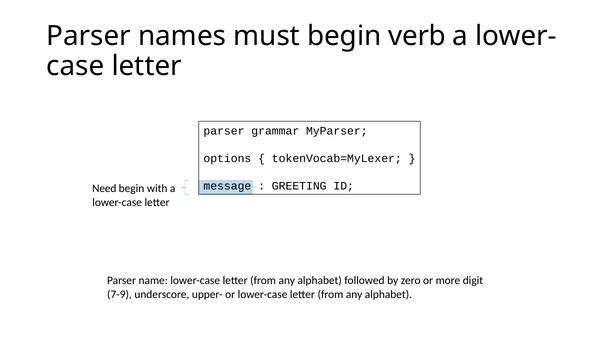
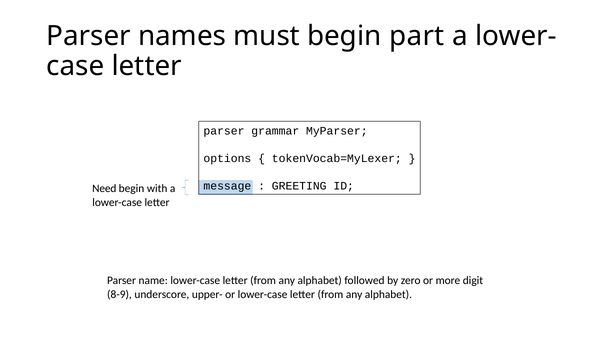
verb: verb -> part
7-9: 7-9 -> 8-9
